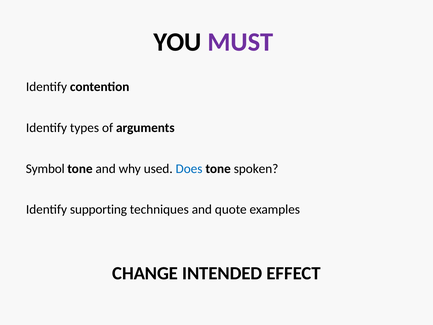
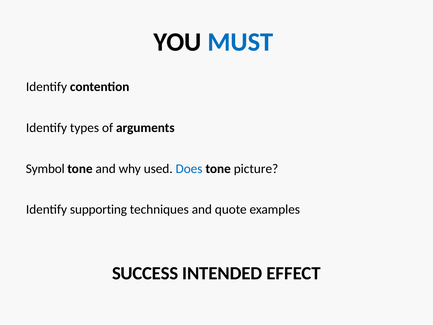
MUST colour: purple -> blue
spoken: spoken -> picture
CHANGE: CHANGE -> SUCCESS
